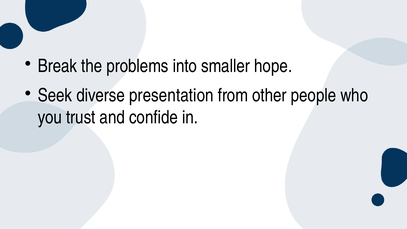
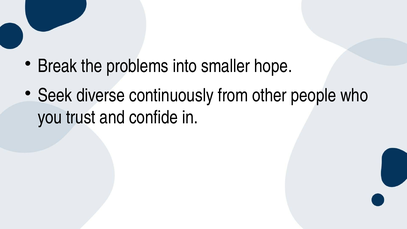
presentation: presentation -> continuously
